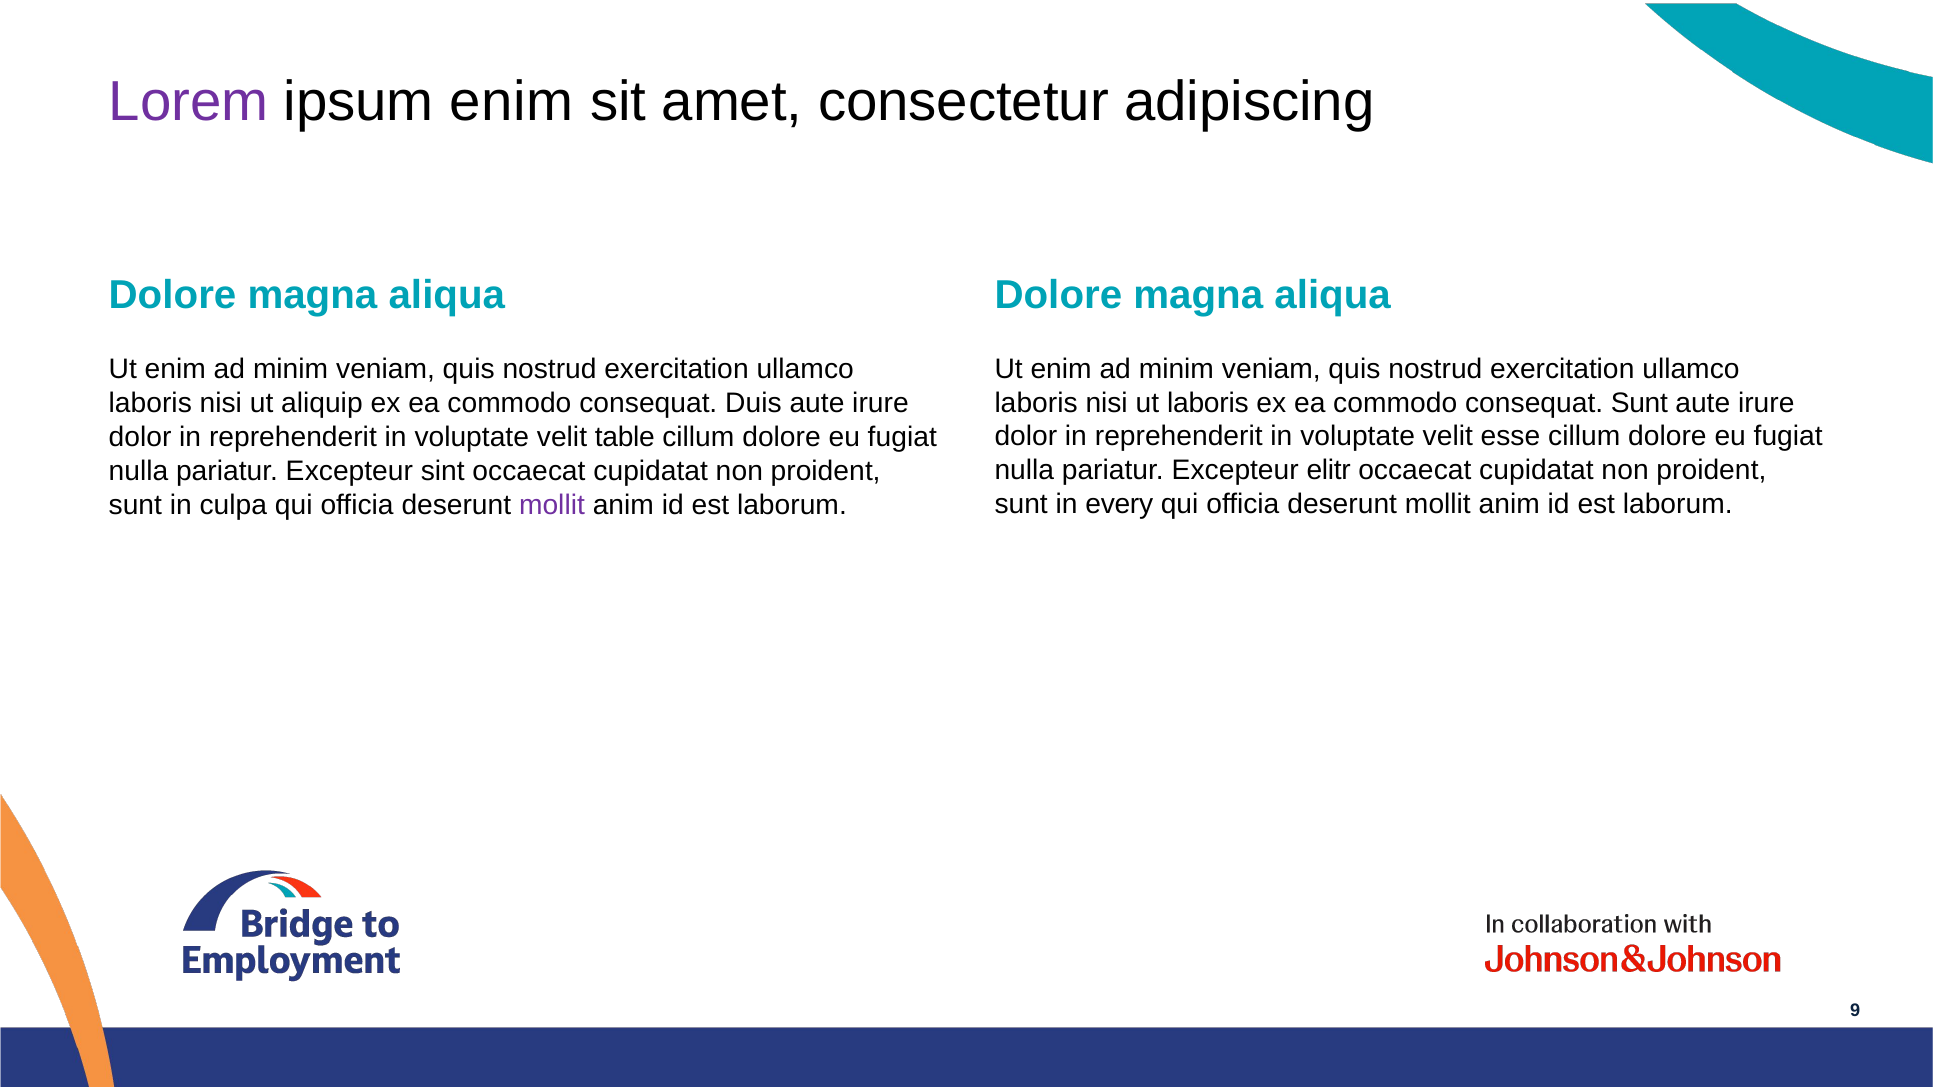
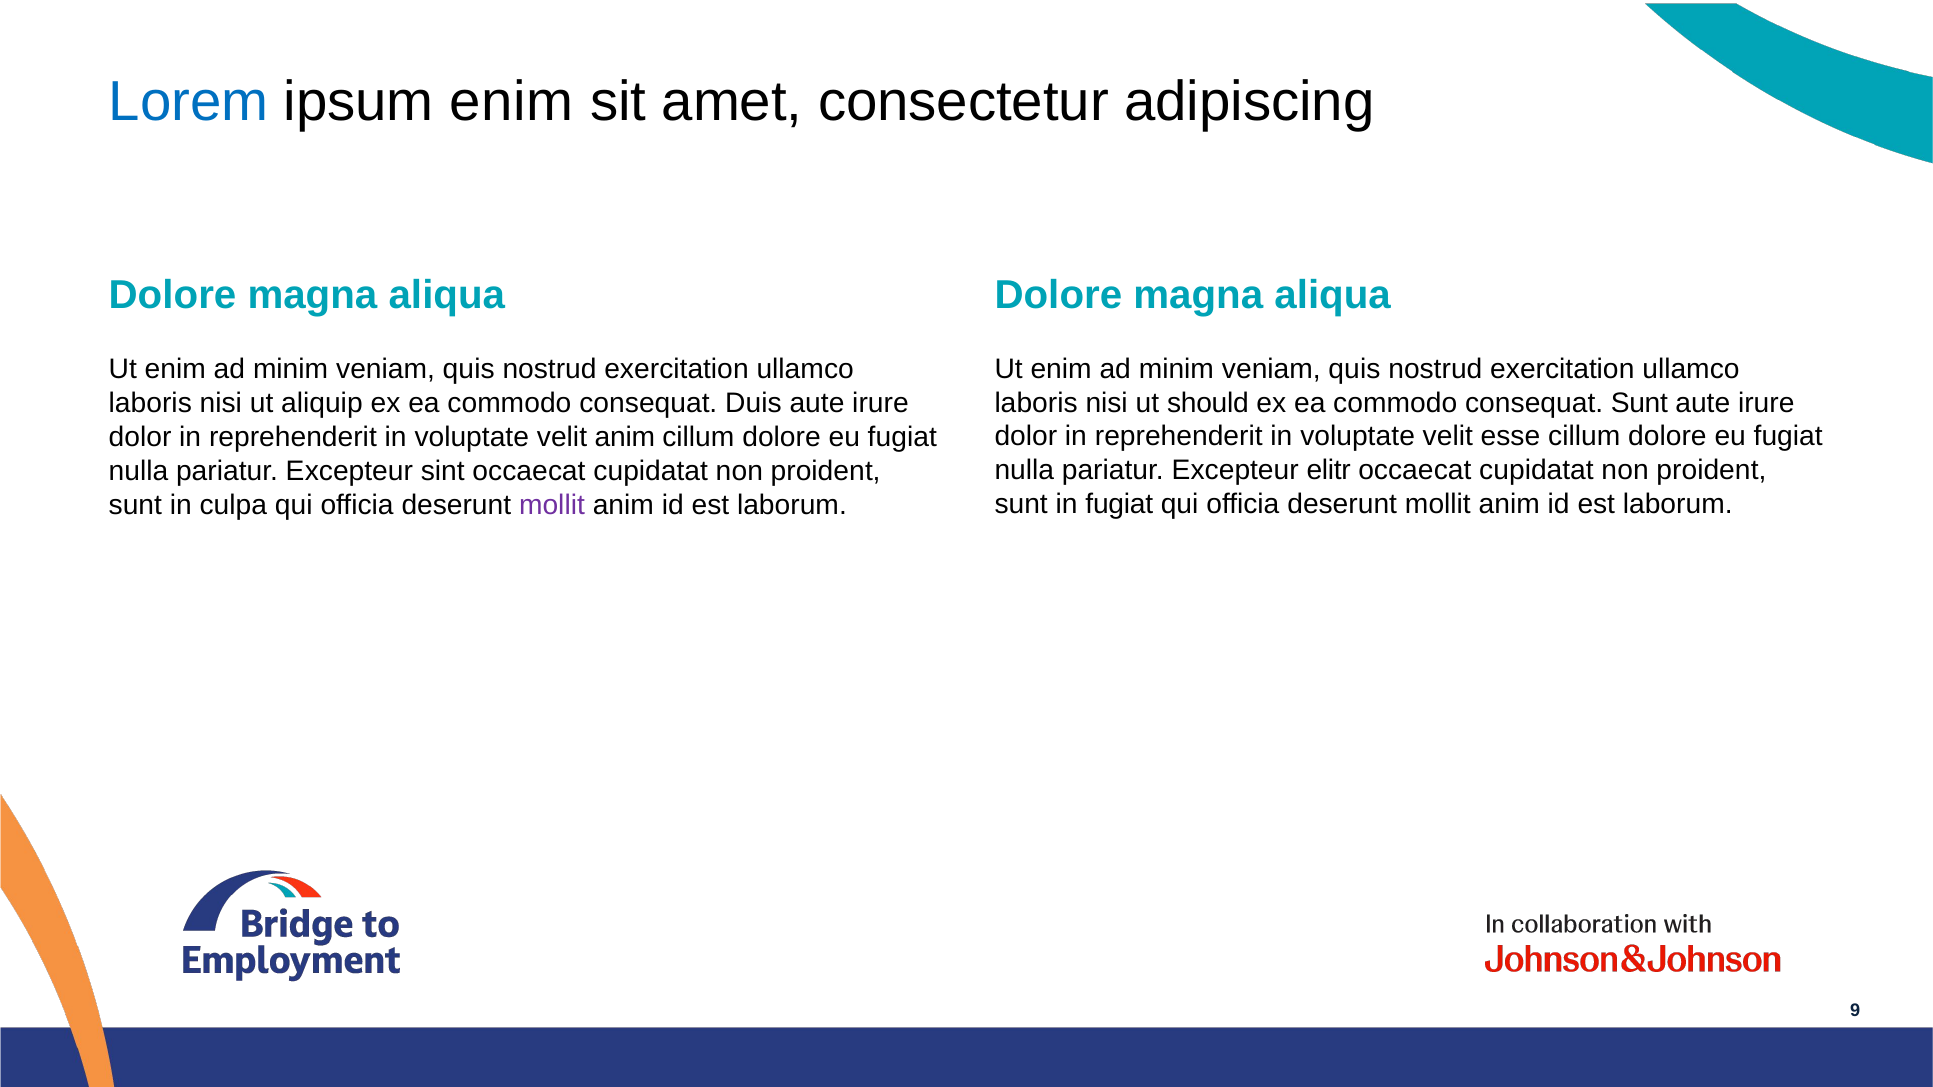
Lorem colour: purple -> blue
ut laboris: laboris -> should
velit table: table -> anim
in every: every -> fugiat
